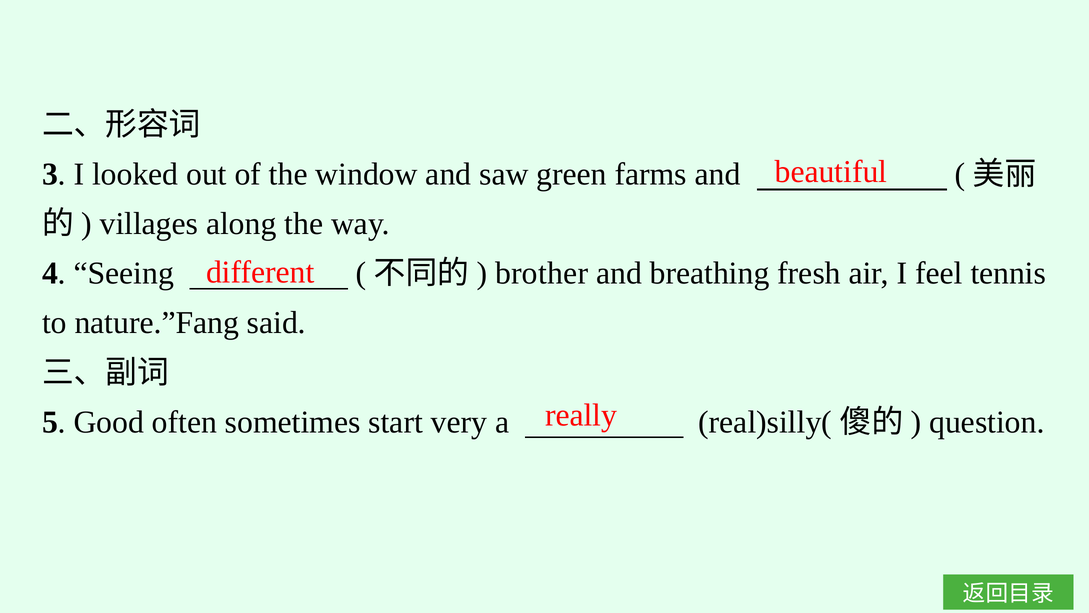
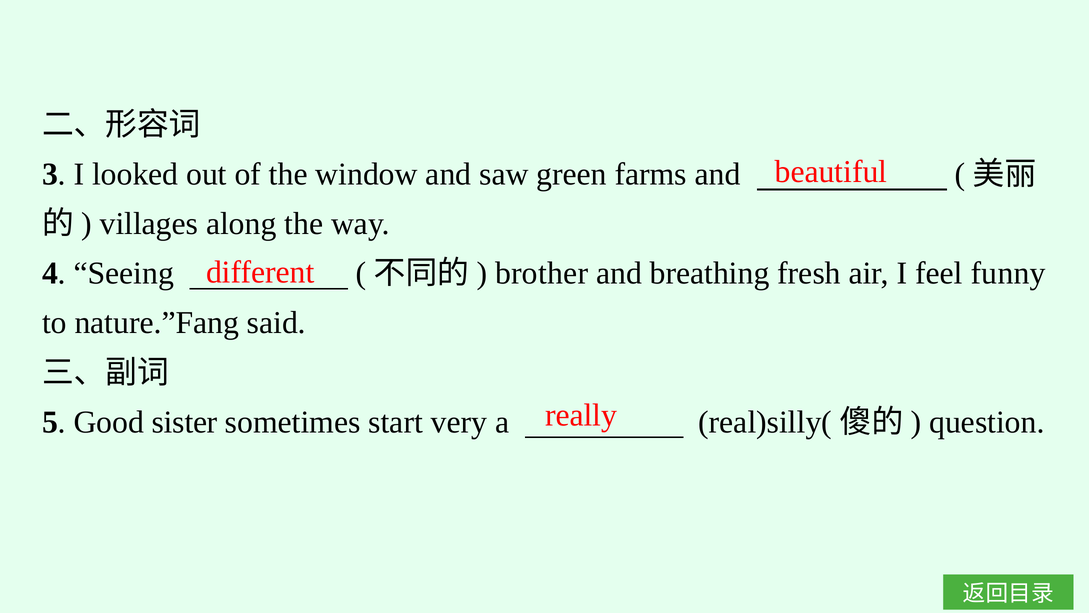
tennis: tennis -> funny
often: often -> sister
